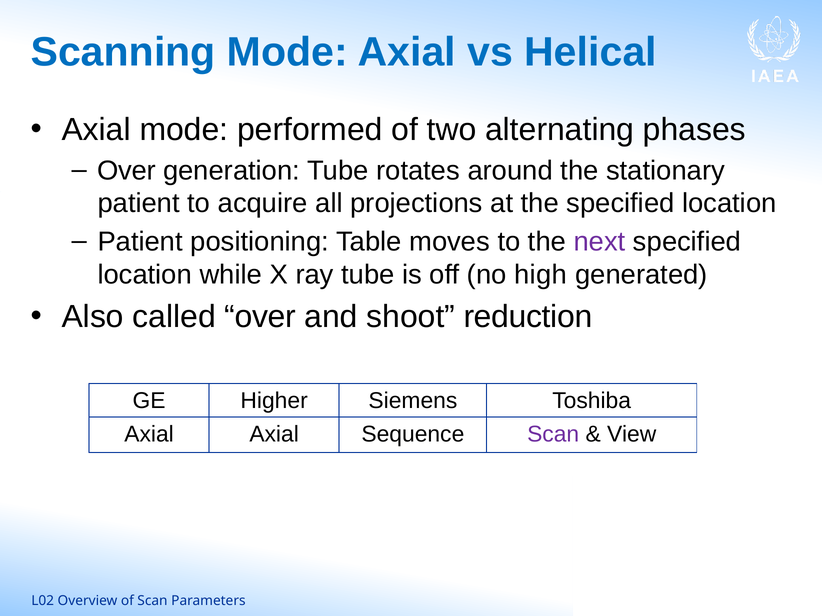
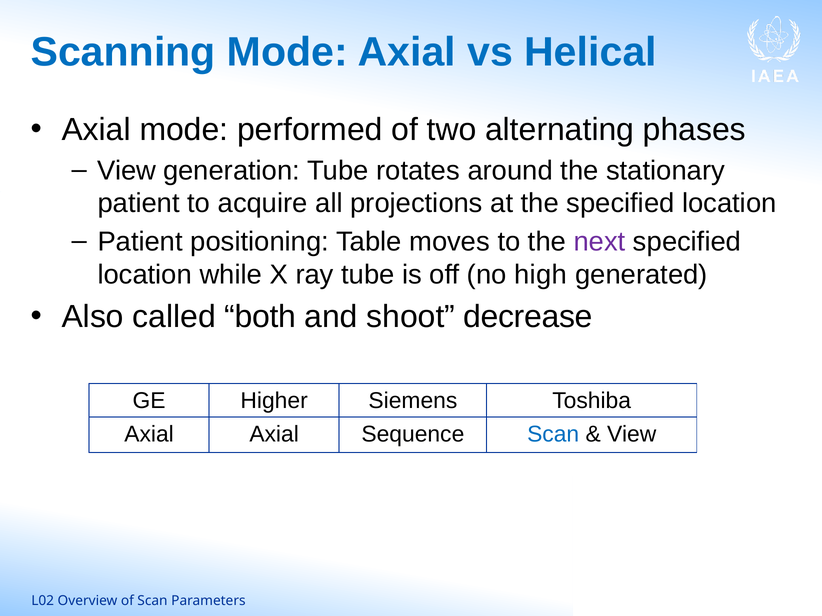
Over at (127, 171): Over -> View
called over: over -> both
reduction: reduction -> decrease
Scan at (553, 435) colour: purple -> blue
